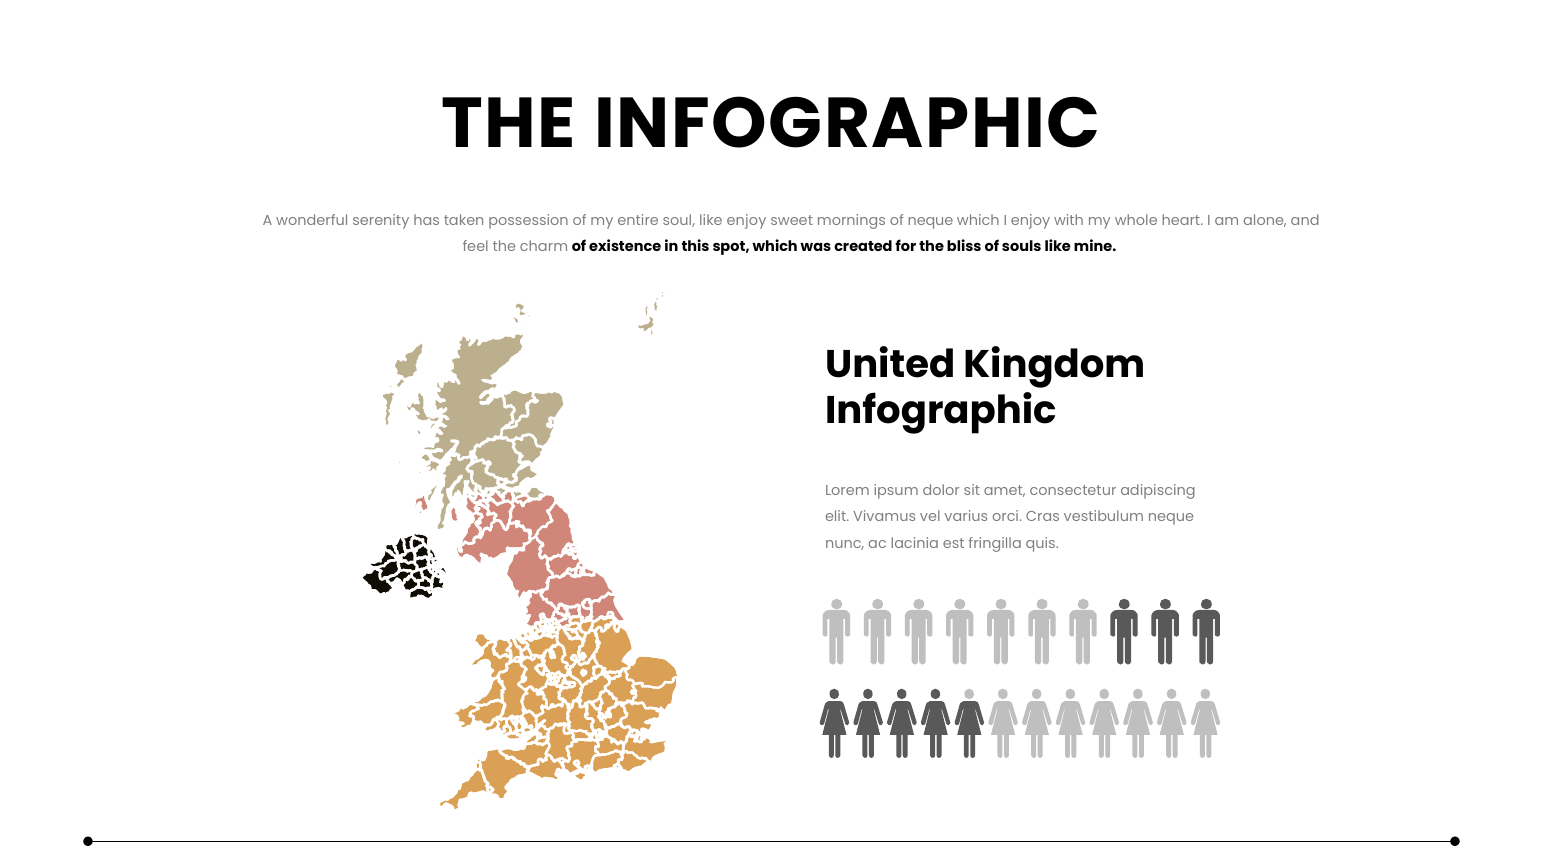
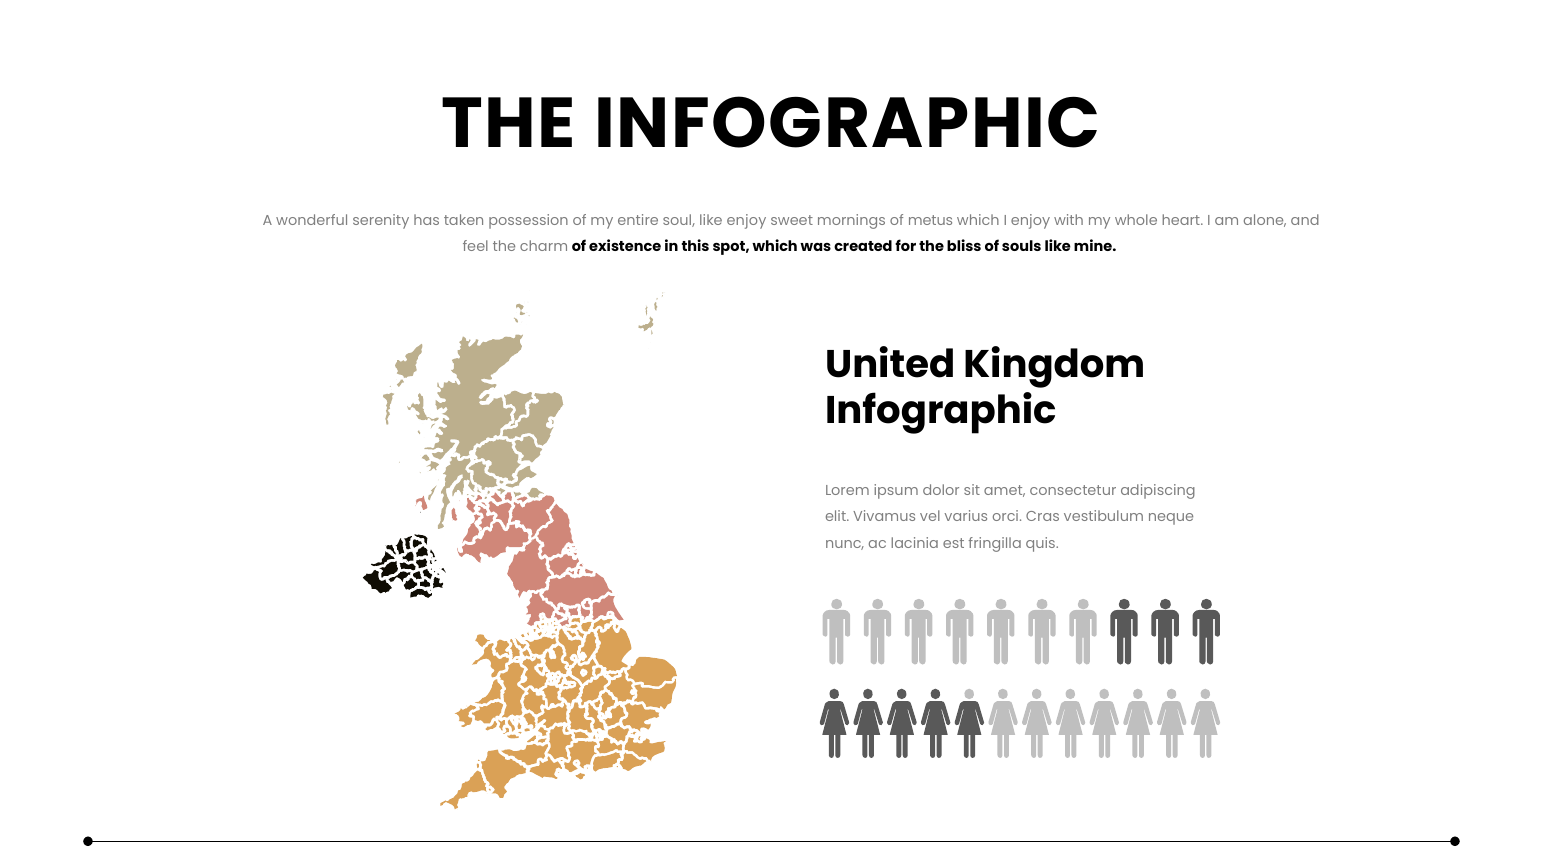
of neque: neque -> metus
